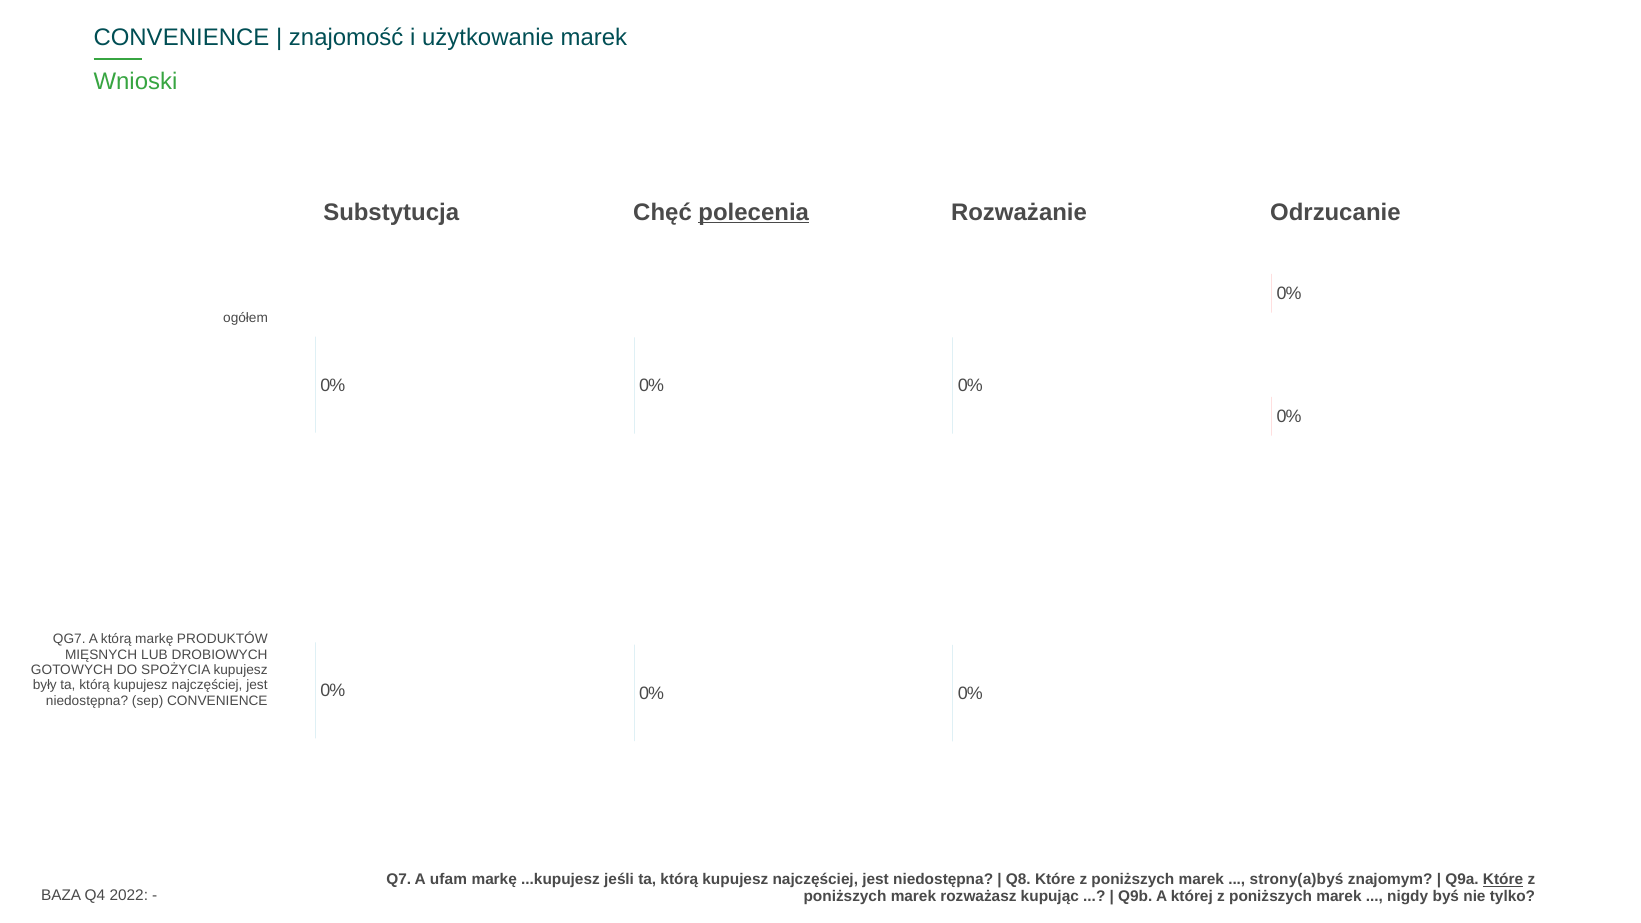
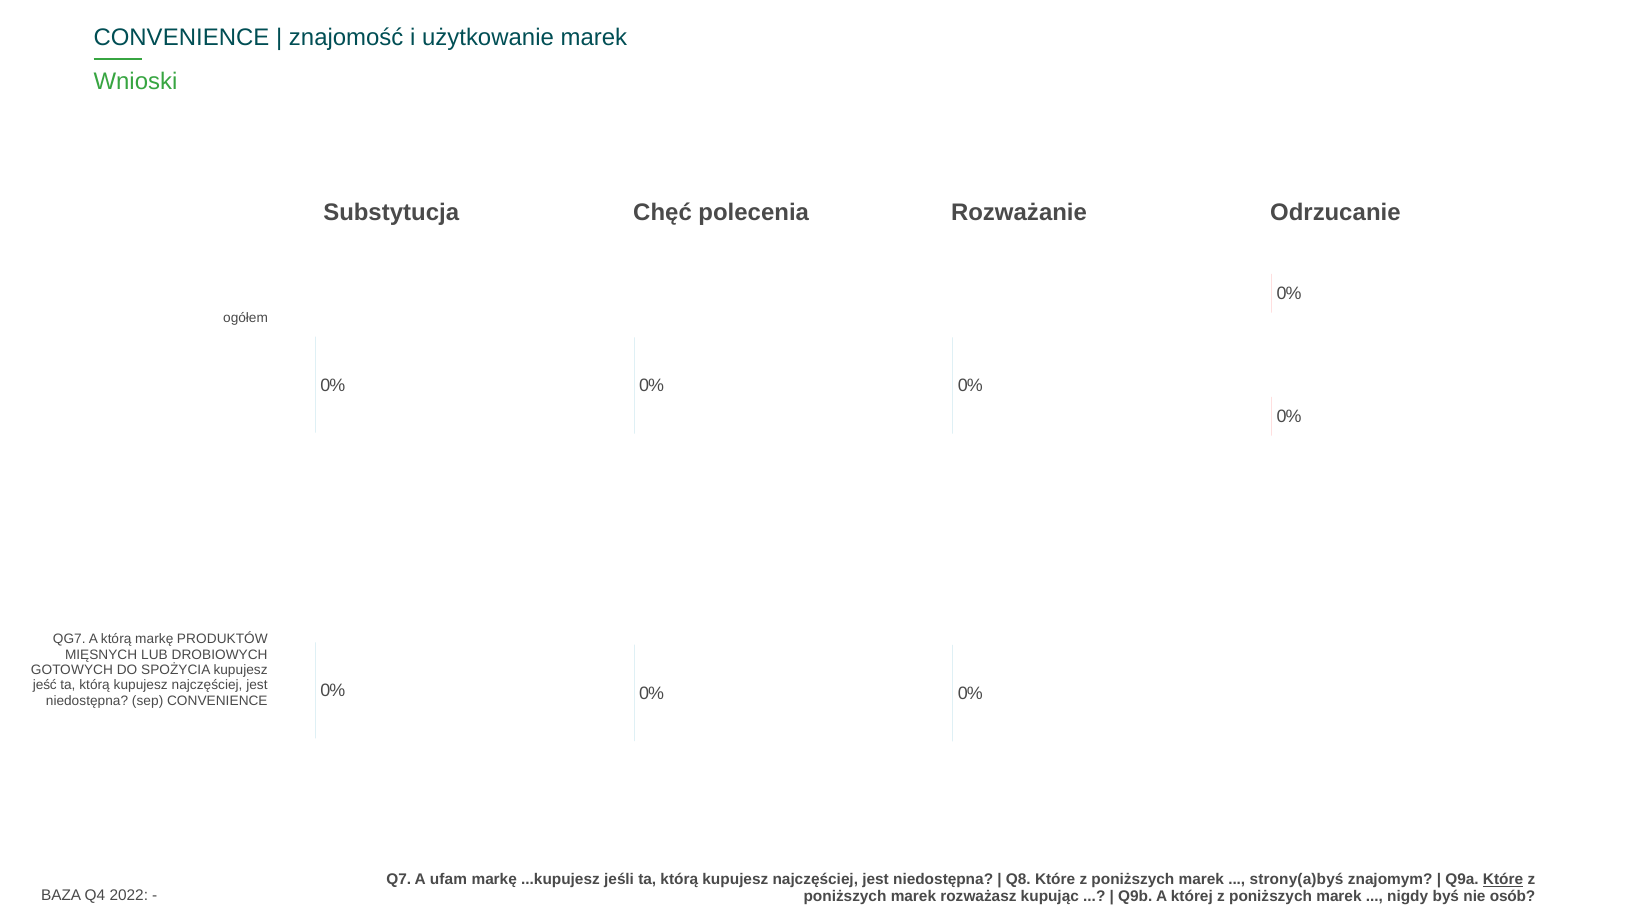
polecenia underline: present -> none
były: były -> jeść
tylko: tylko -> osób
